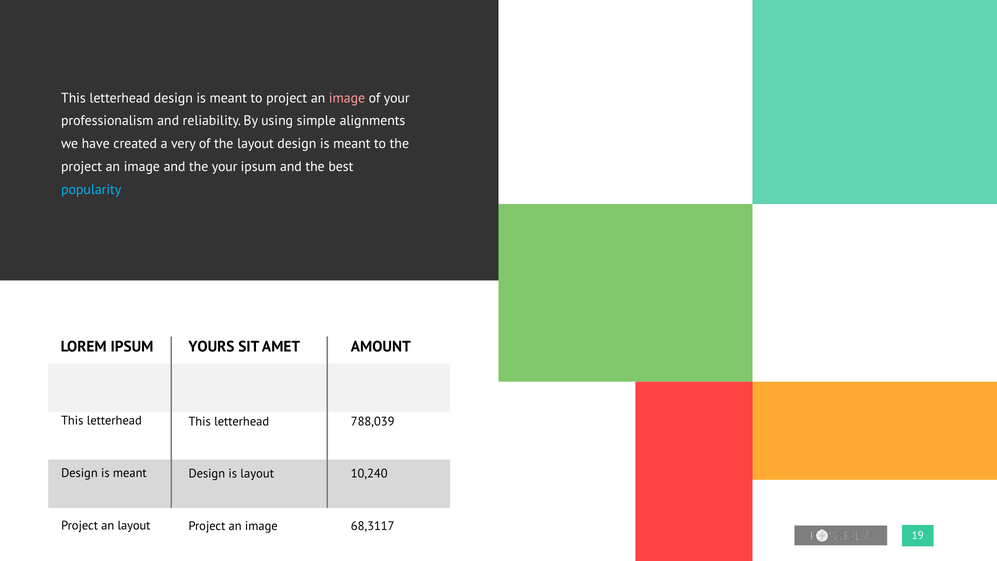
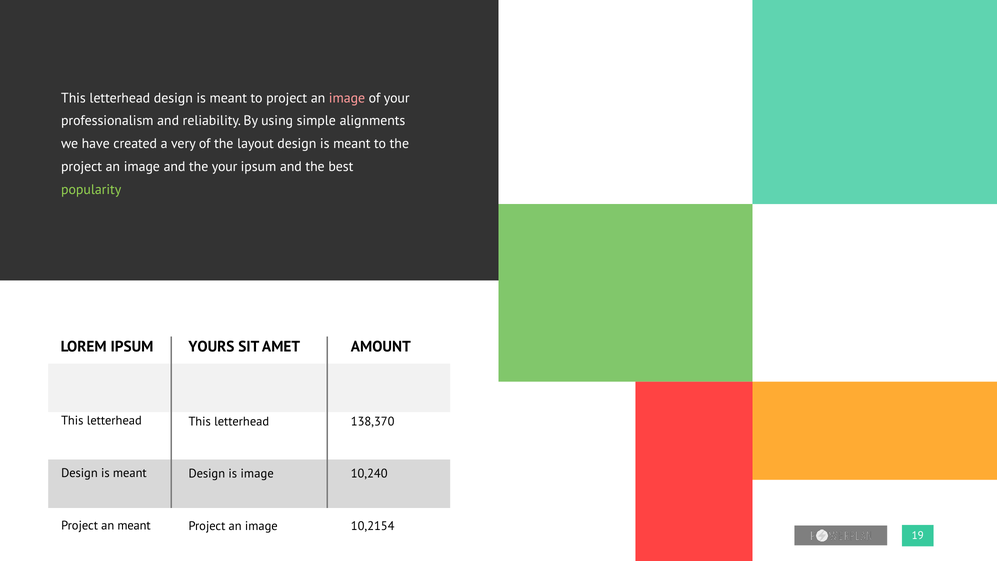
popularity colour: light blue -> light green
788,039: 788,039 -> 138,370
is layout: layout -> image
an layout: layout -> meant
68,3117: 68,3117 -> 10,2154
